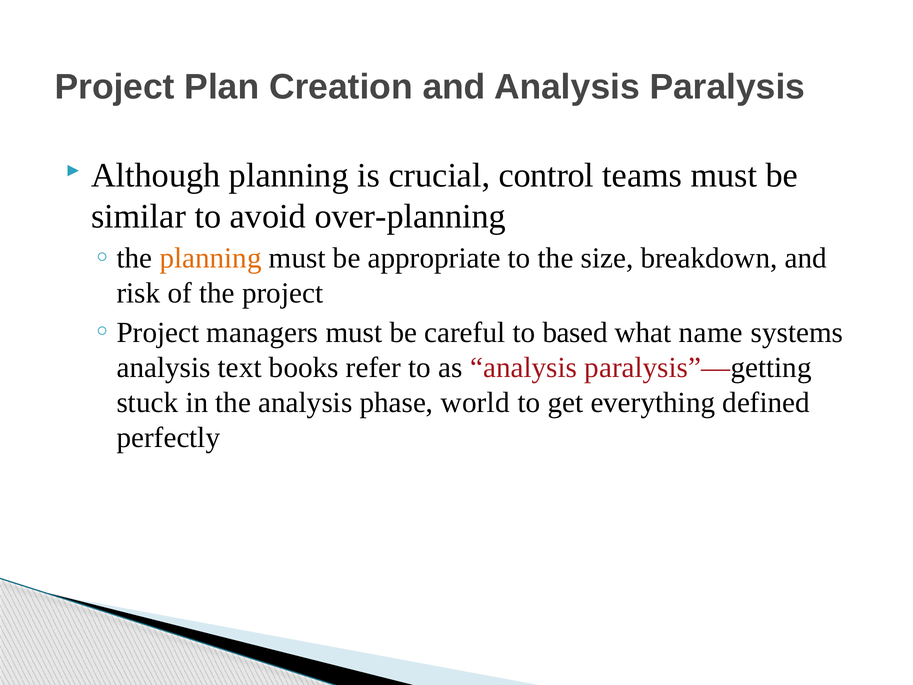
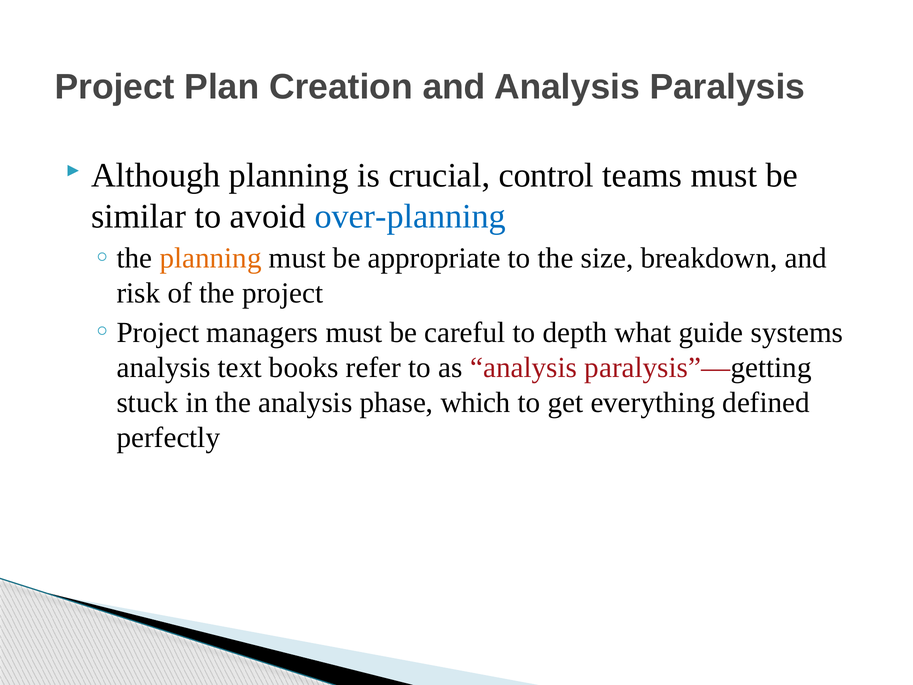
over-planning colour: black -> blue
based: based -> depth
name: name -> guide
world: world -> which
